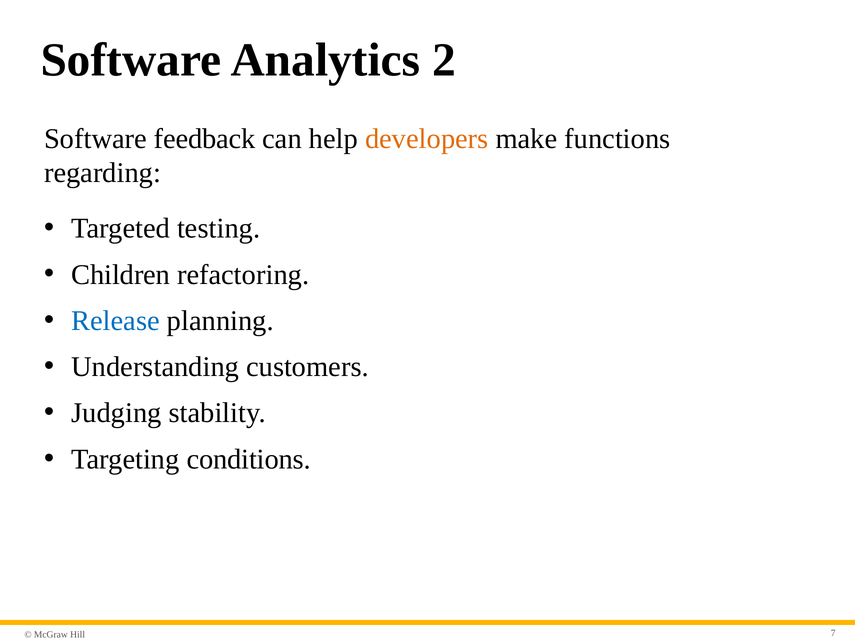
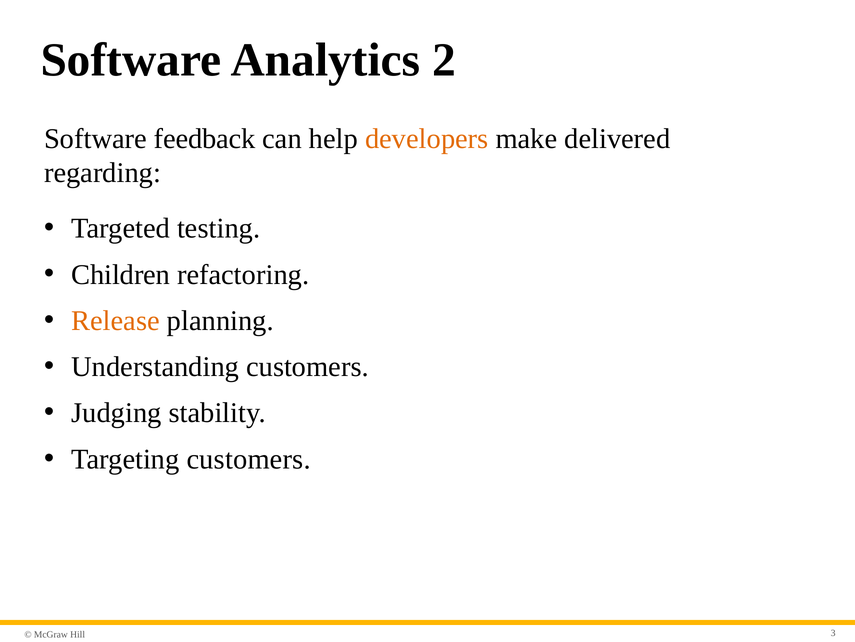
functions: functions -> delivered
Release colour: blue -> orange
Targeting conditions: conditions -> customers
7: 7 -> 3
